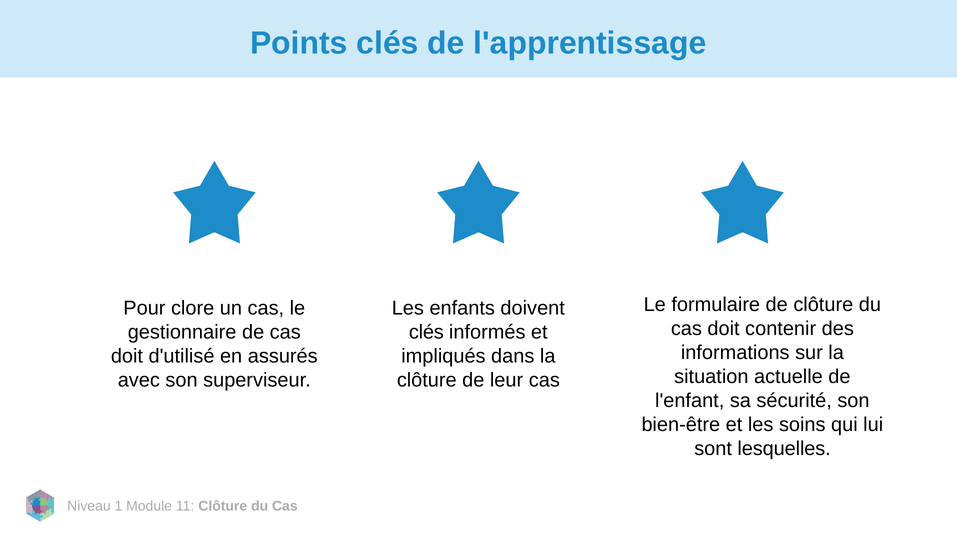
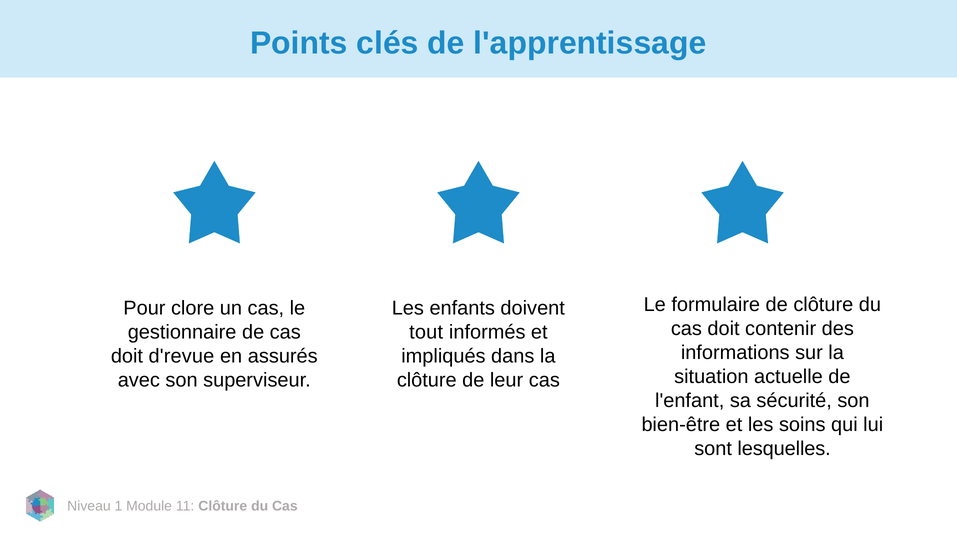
clés at (426, 332): clés -> tout
d'utilisé: d'utilisé -> d'revue
